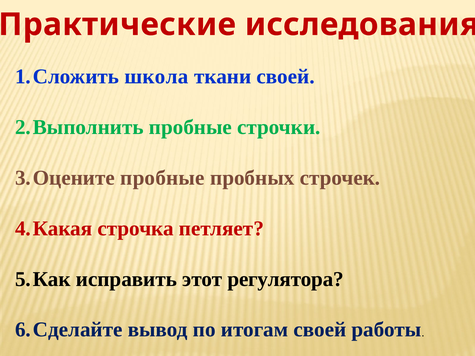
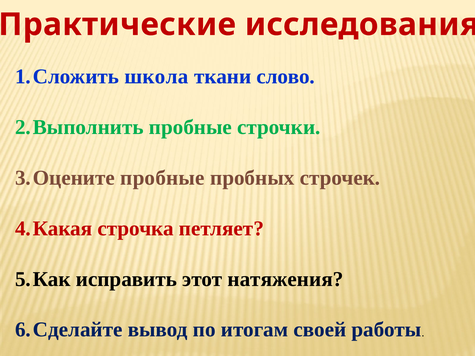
ткани своей: своей -> слово
регулятора: регулятора -> натяжения
